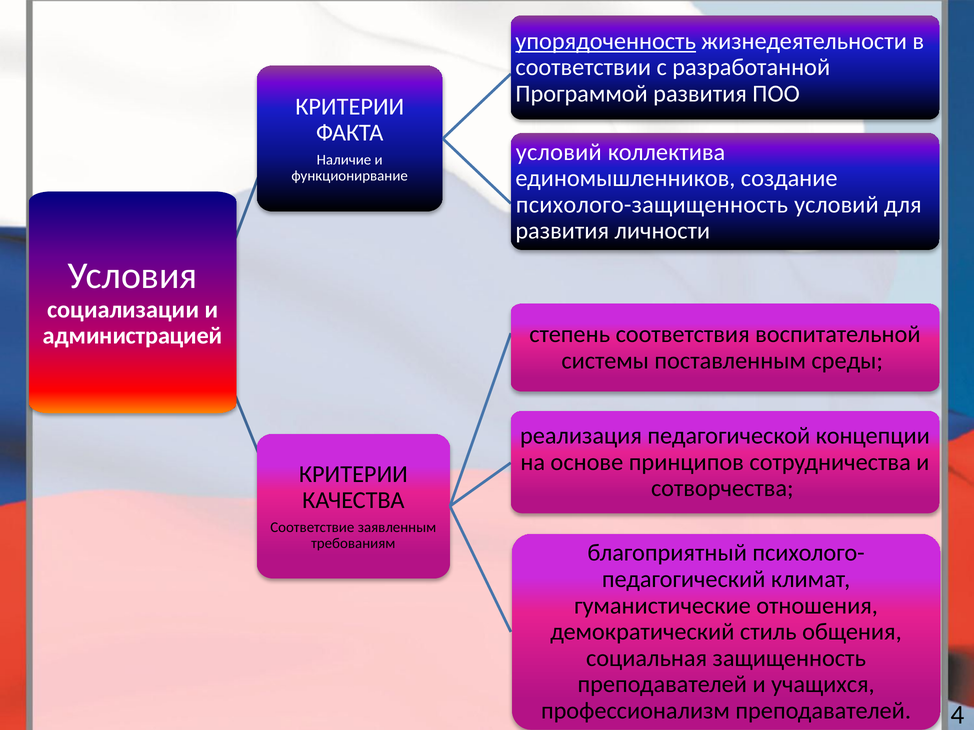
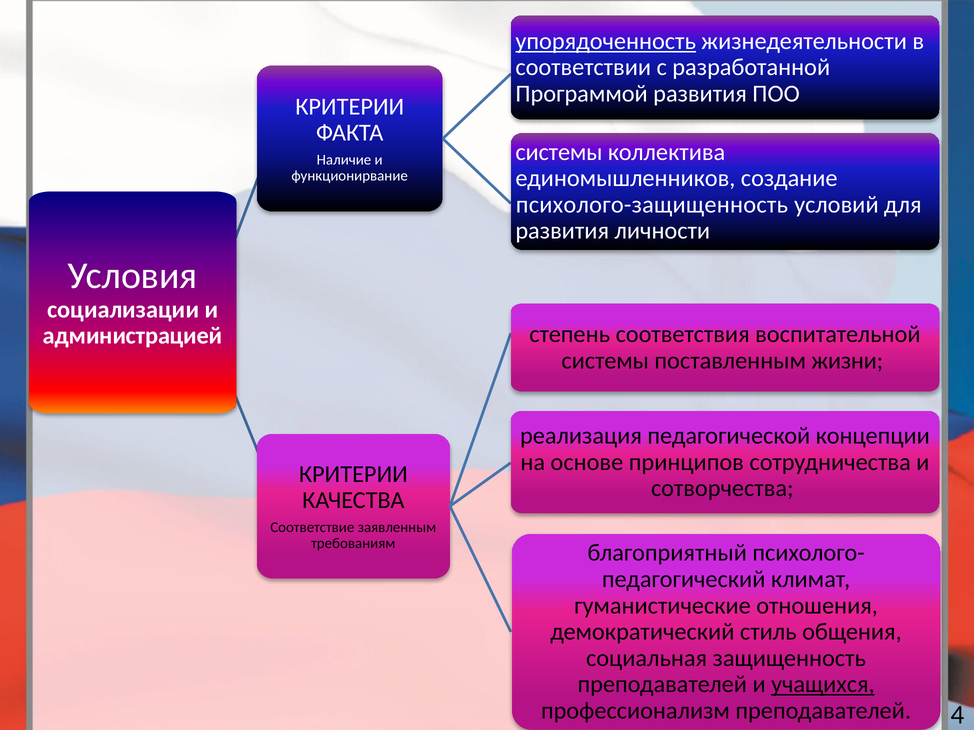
условий at (559, 152): условий -> системы
среды: среды -> жизни
учащихся underline: none -> present
